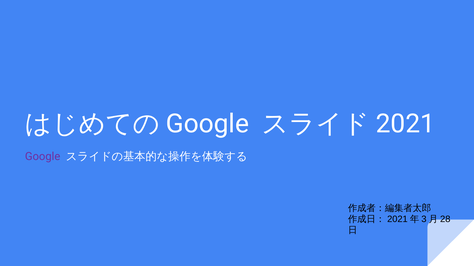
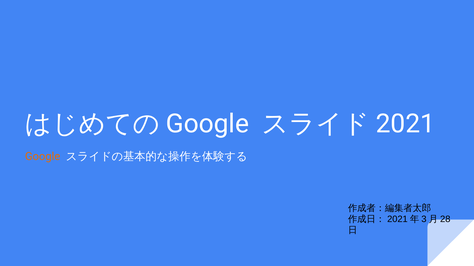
Google colour: purple -> orange
